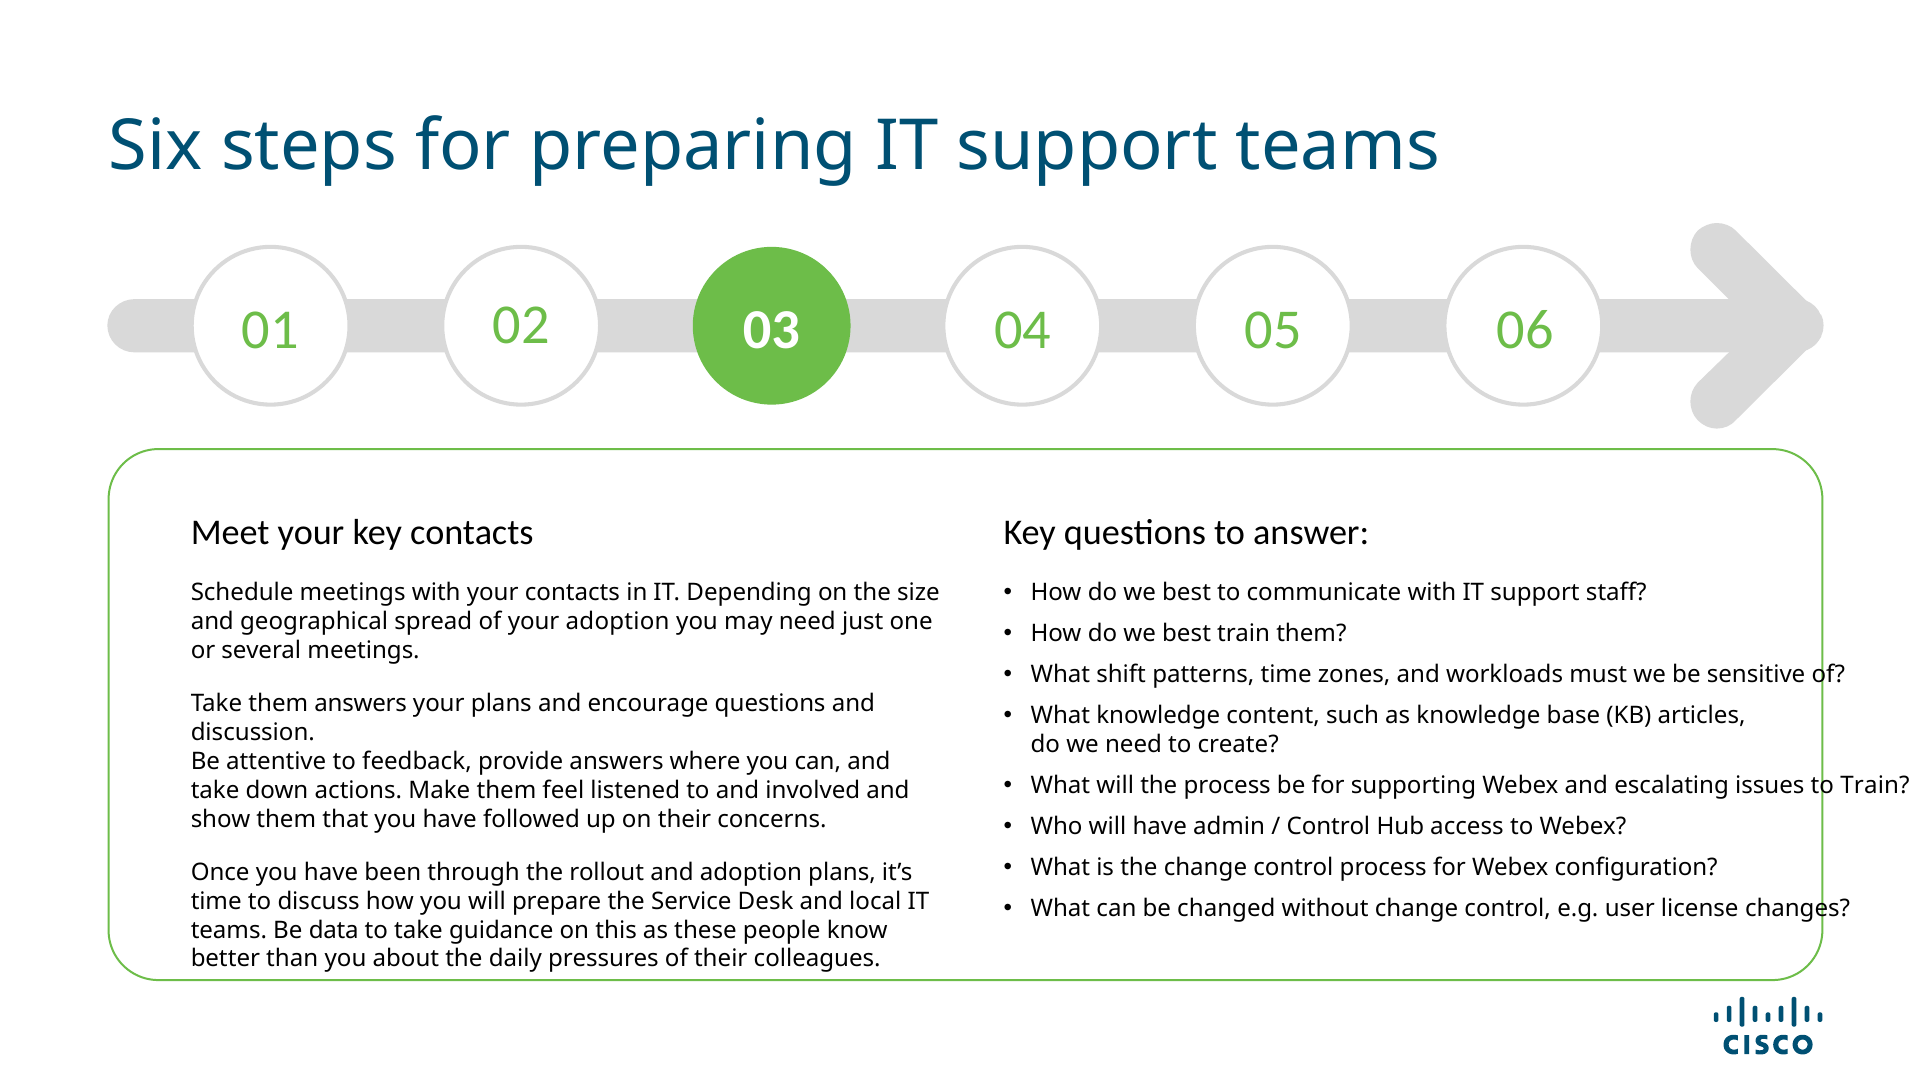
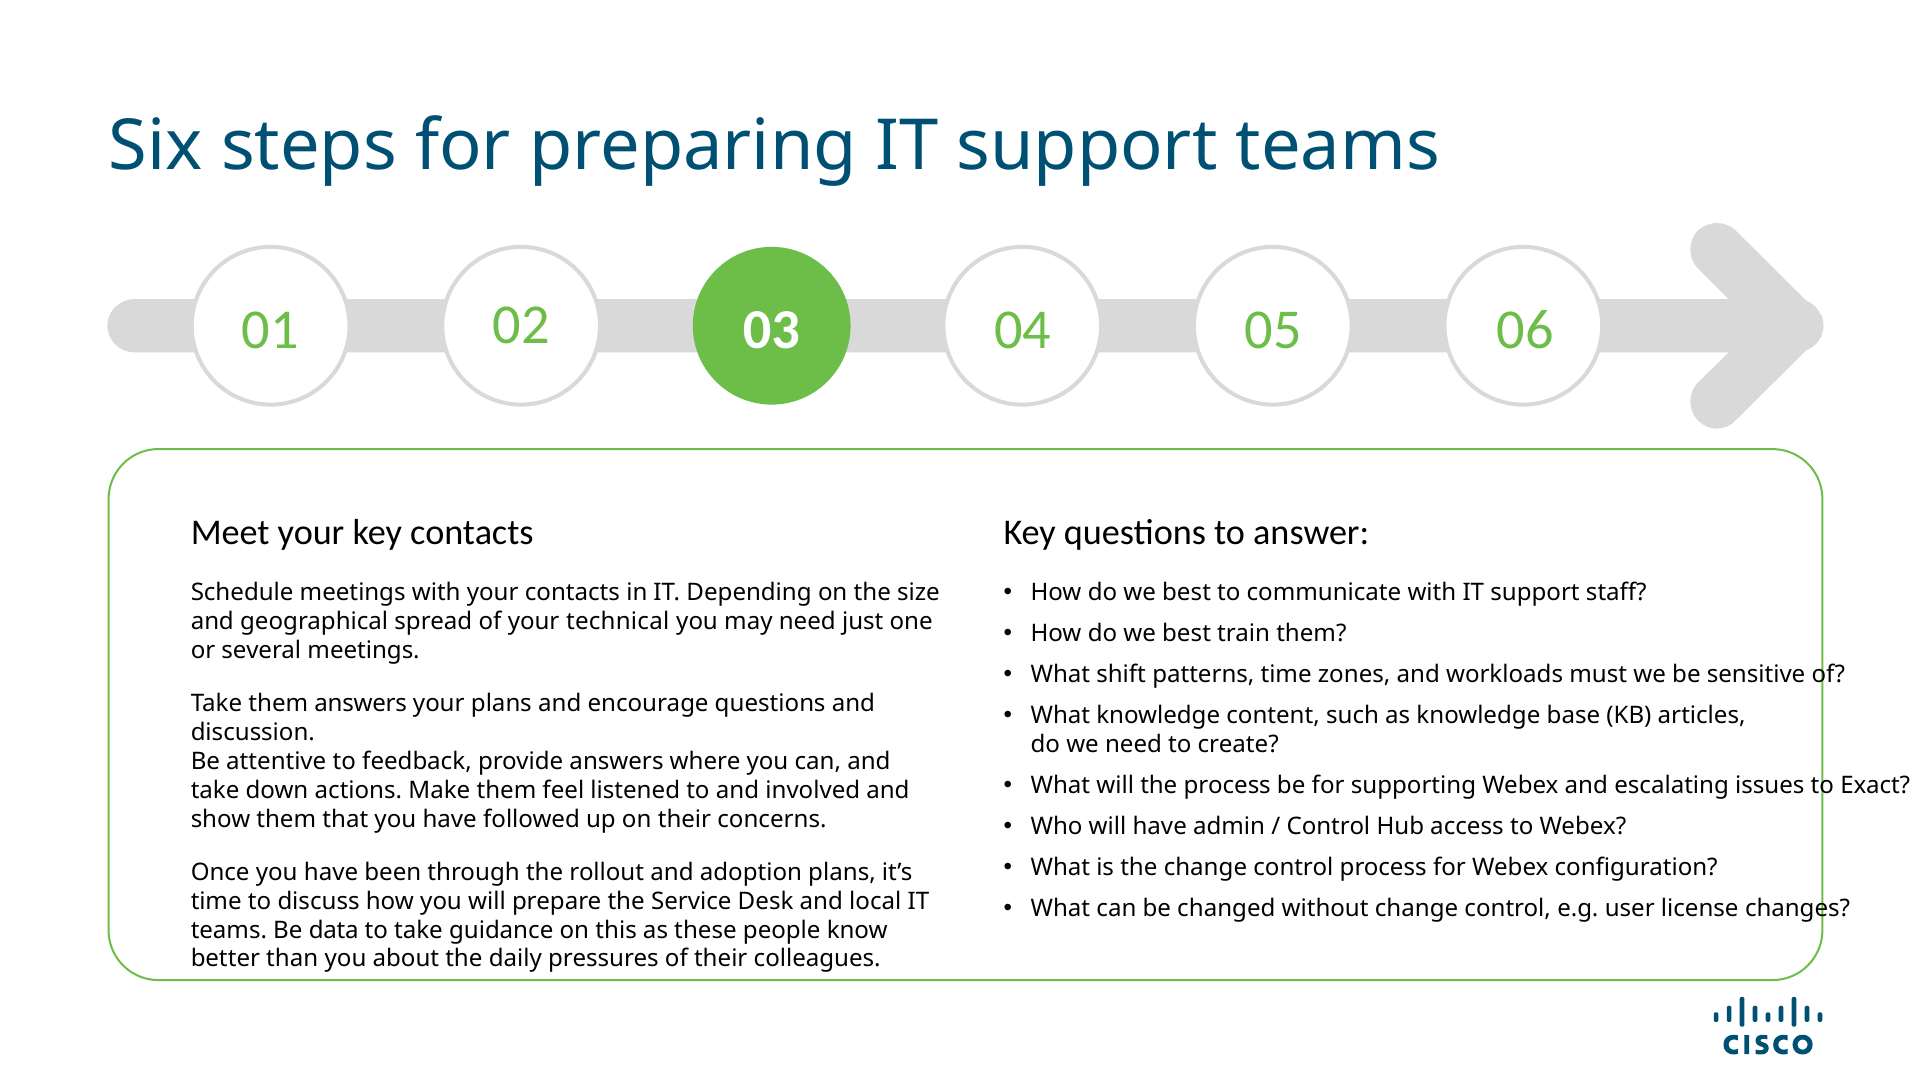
your adoption: adoption -> technical
to Train: Train -> Exact
